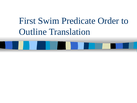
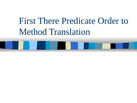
Swim: Swim -> There
Outline: Outline -> Method
